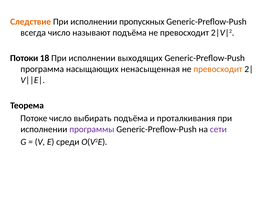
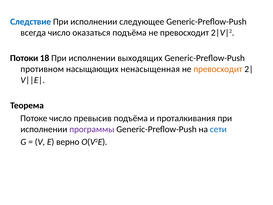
Следствие colour: orange -> blue
пропускных: пропускных -> следующее
называют: называют -> оказаться
программа: программа -> противном
выбирать: выбирать -> превысив
сети colour: purple -> blue
среди: среди -> верно
